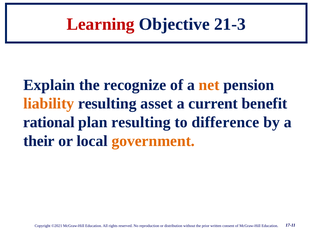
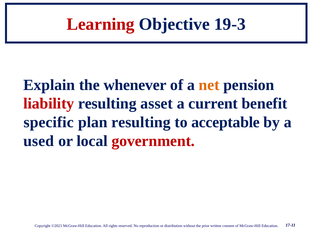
21-3: 21-3 -> 19-3
recognize: recognize -> whenever
liability colour: orange -> red
rational: rational -> specific
difference: difference -> acceptable
their: their -> used
government colour: orange -> red
